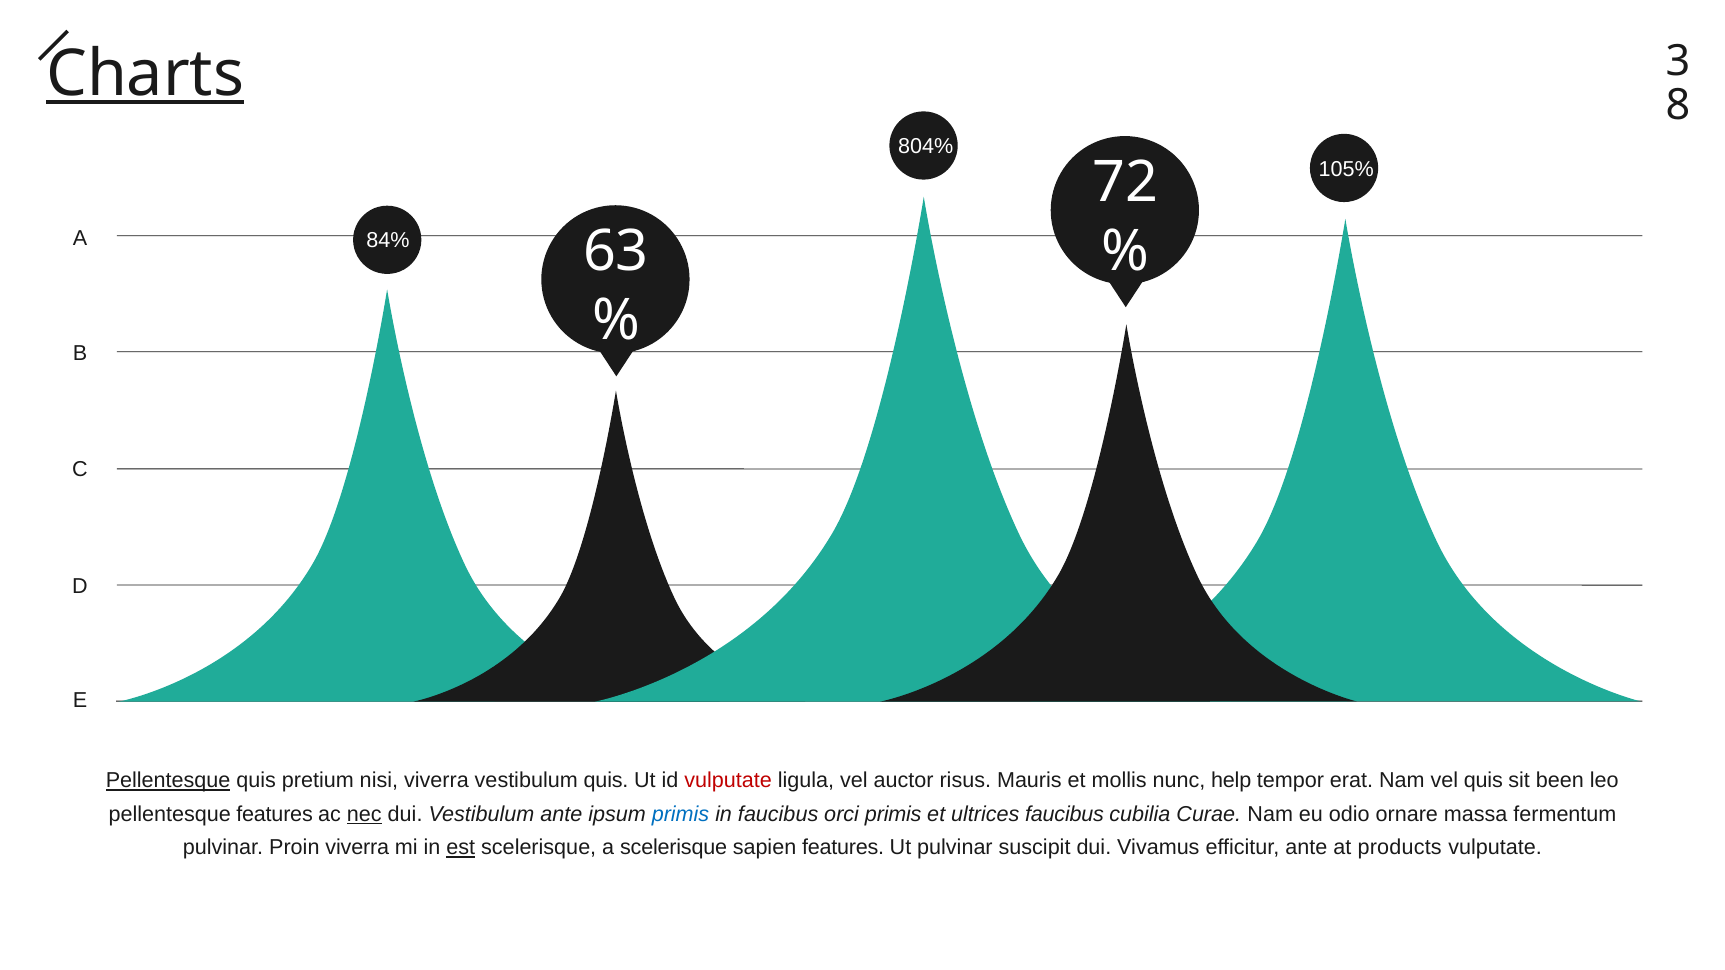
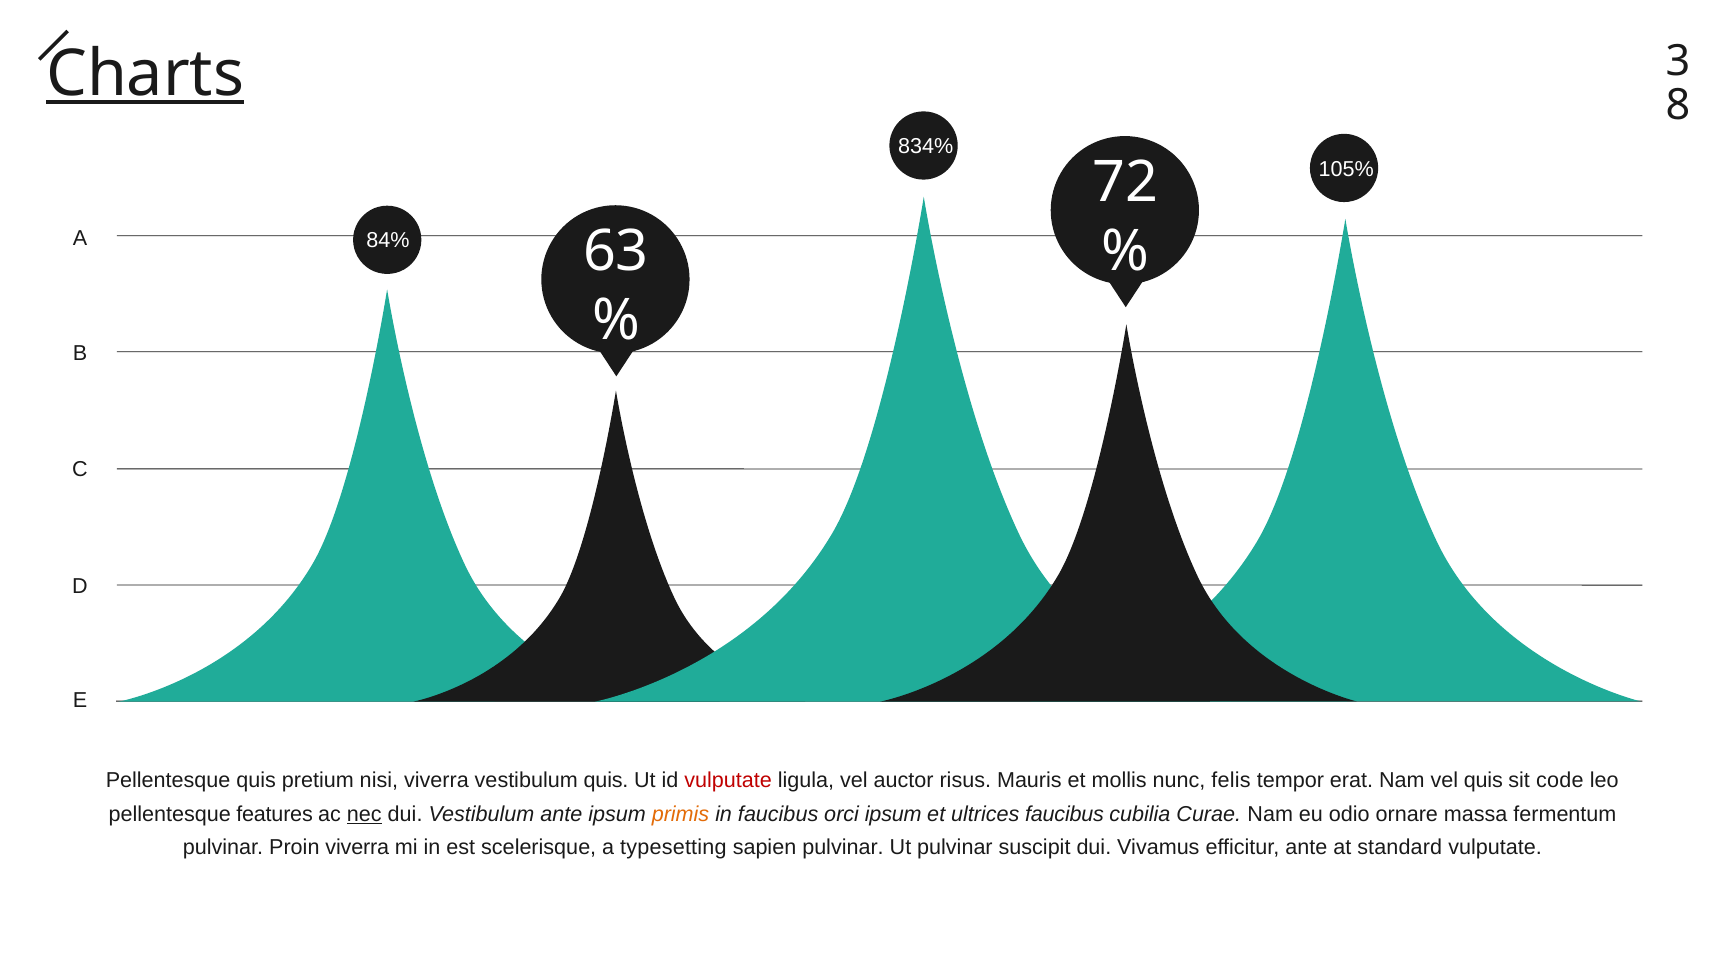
804%: 804% -> 834%
Pellentesque at (168, 781) underline: present -> none
help: help -> felis
been: been -> code
primis at (681, 815) colour: blue -> orange
orci primis: primis -> ipsum
est underline: present -> none
a scelerisque: scelerisque -> typesetting
sapien features: features -> pulvinar
products: products -> standard
